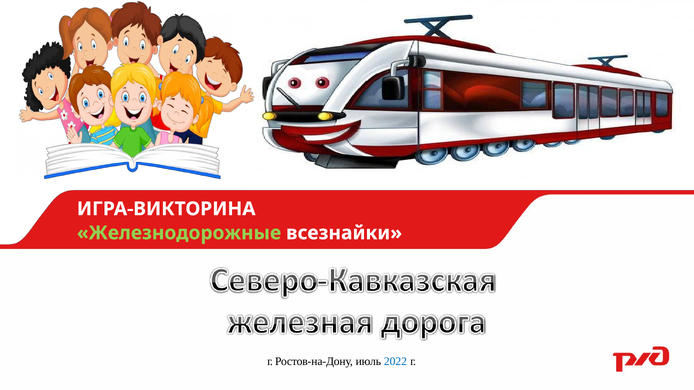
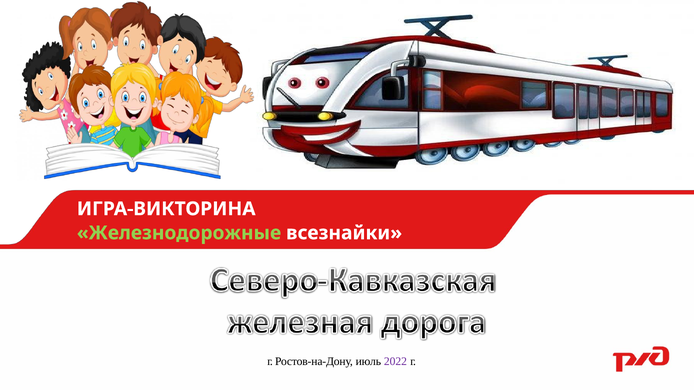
2022 colour: blue -> purple
